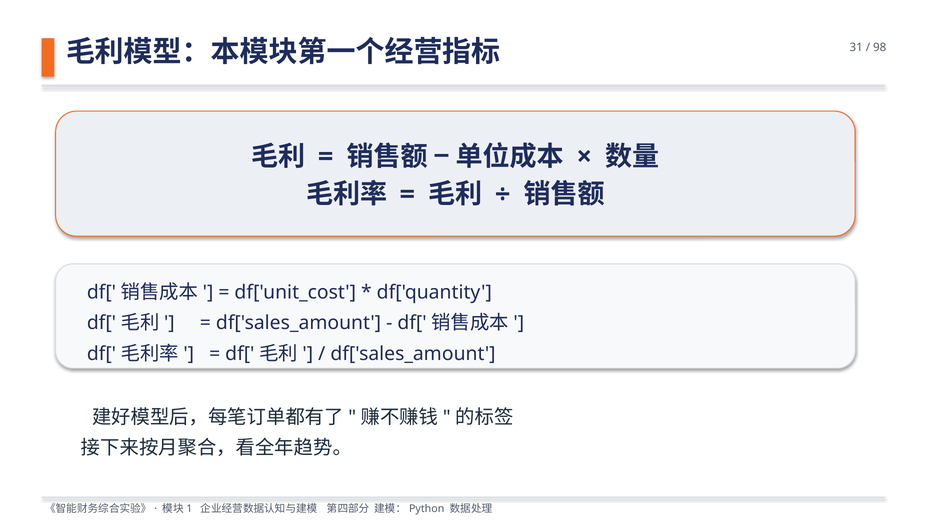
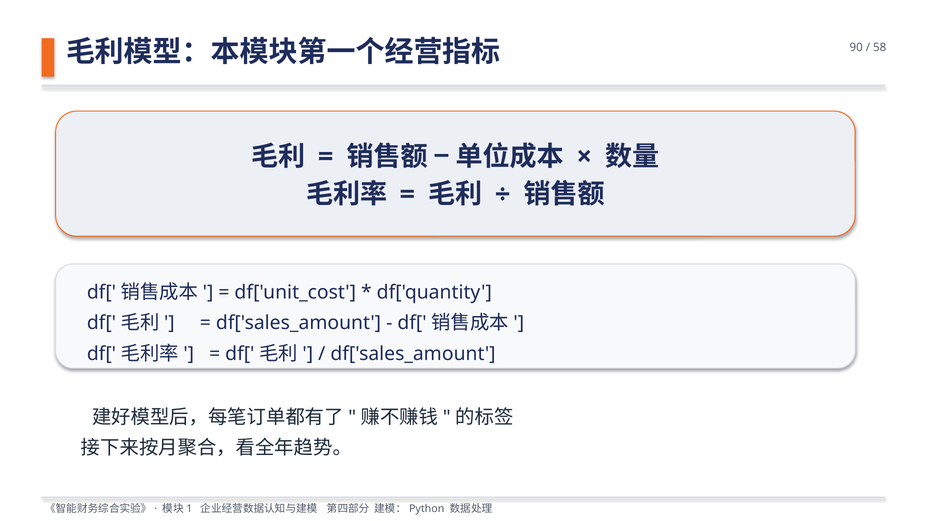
31: 31 -> 90
98: 98 -> 58
